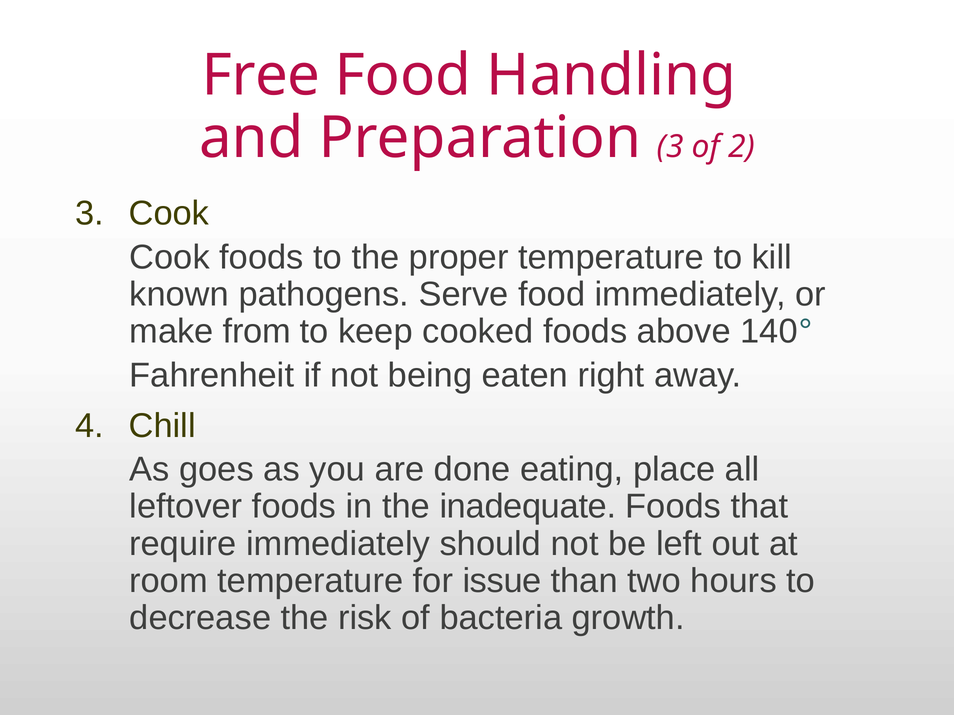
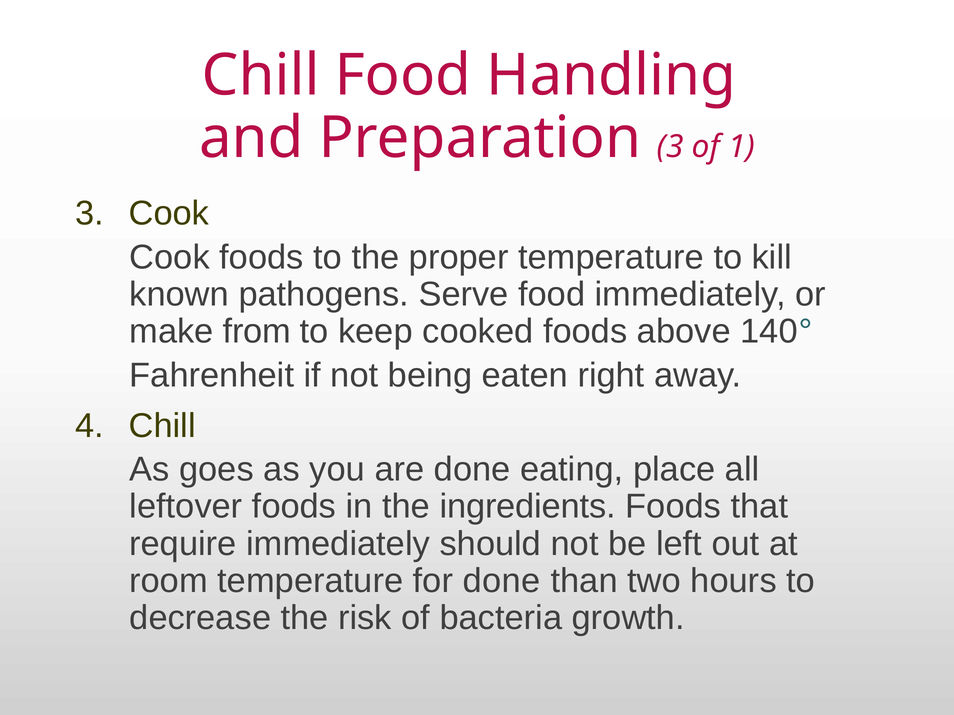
Free at (261, 75): Free -> Chill
2: 2 -> 1
inadequate: inadequate -> ingredients
for issue: issue -> done
